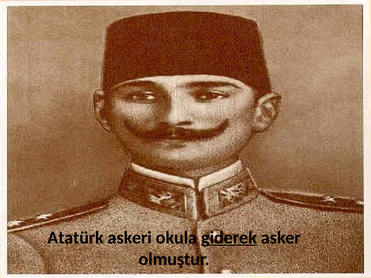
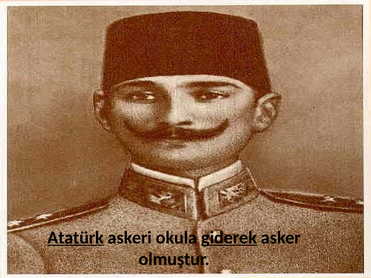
Atatürk underline: none -> present
